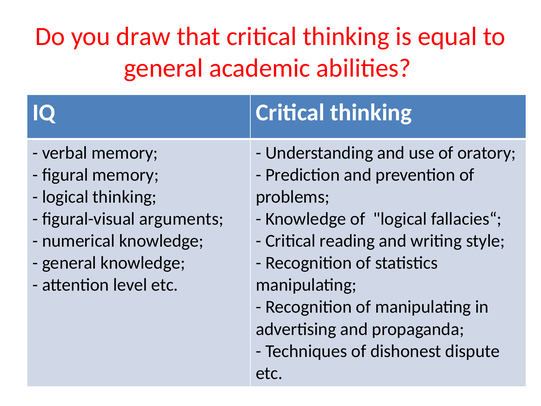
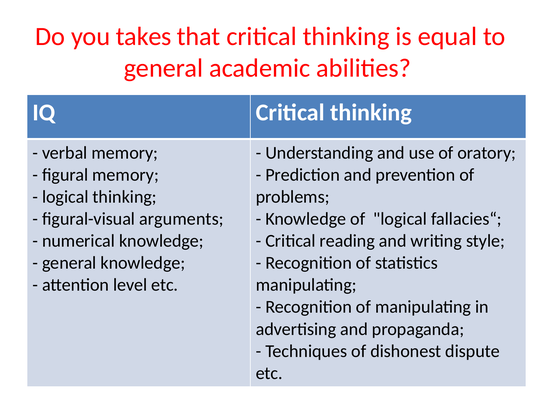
draw: draw -> takes
